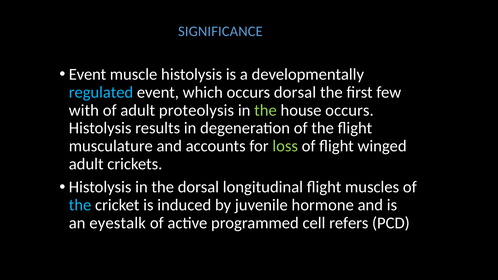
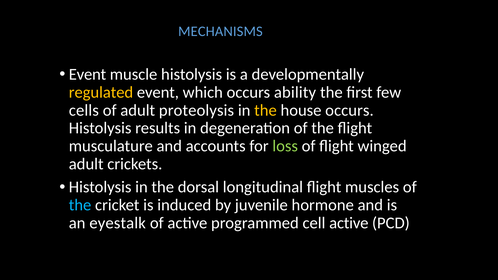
SIGNIFICANCE: SIGNIFICANCE -> MECHANISMS
regulated colour: light blue -> yellow
occurs dorsal: dorsal -> ability
with: with -> cells
the at (266, 110) colour: light green -> yellow
cell refers: refers -> active
